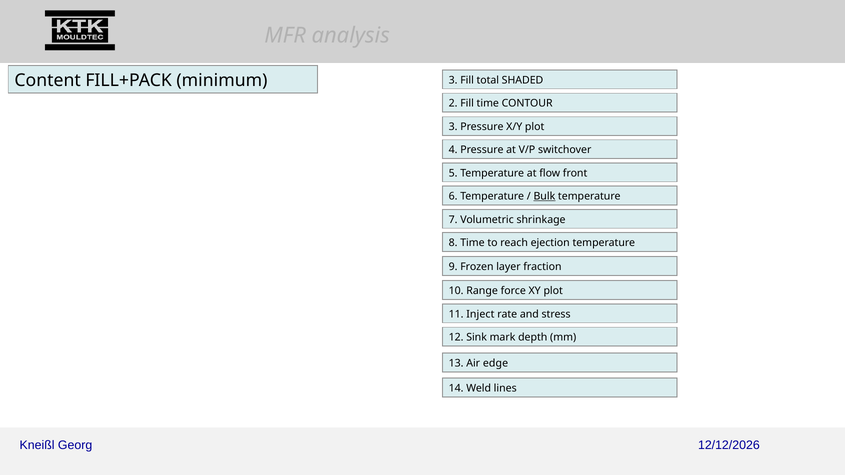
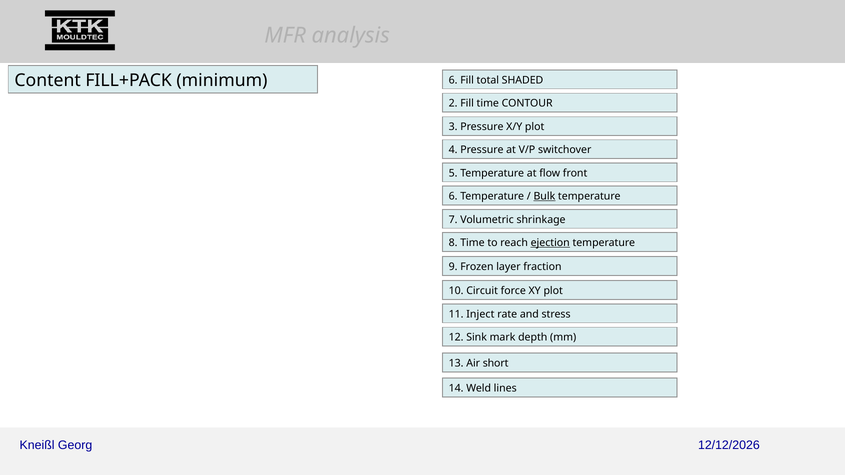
minimum 3: 3 -> 6
ejection underline: none -> present
Range: Range -> Circuit
edge: edge -> short
